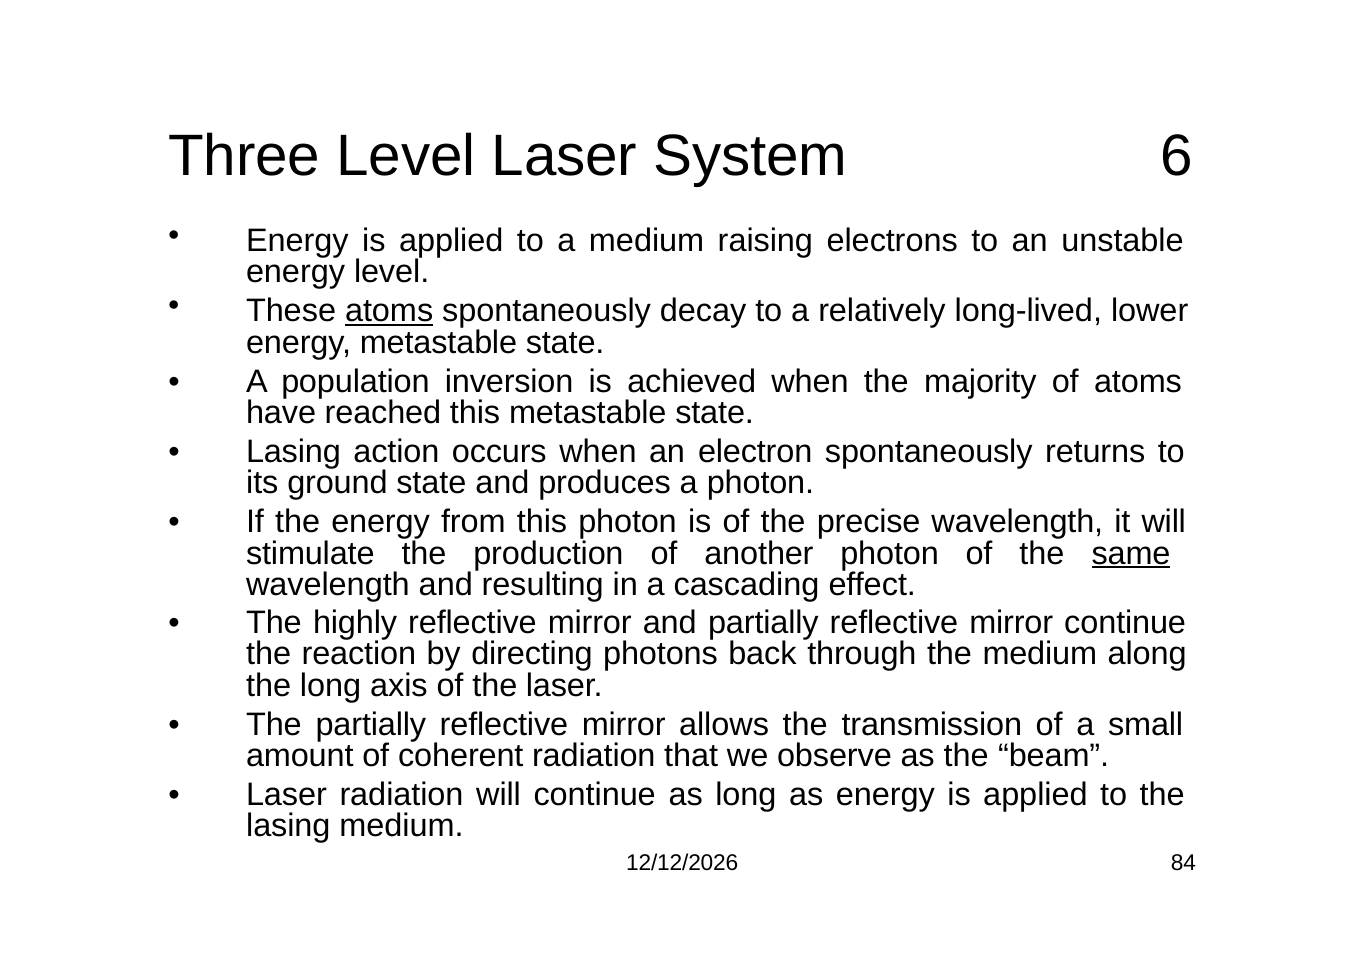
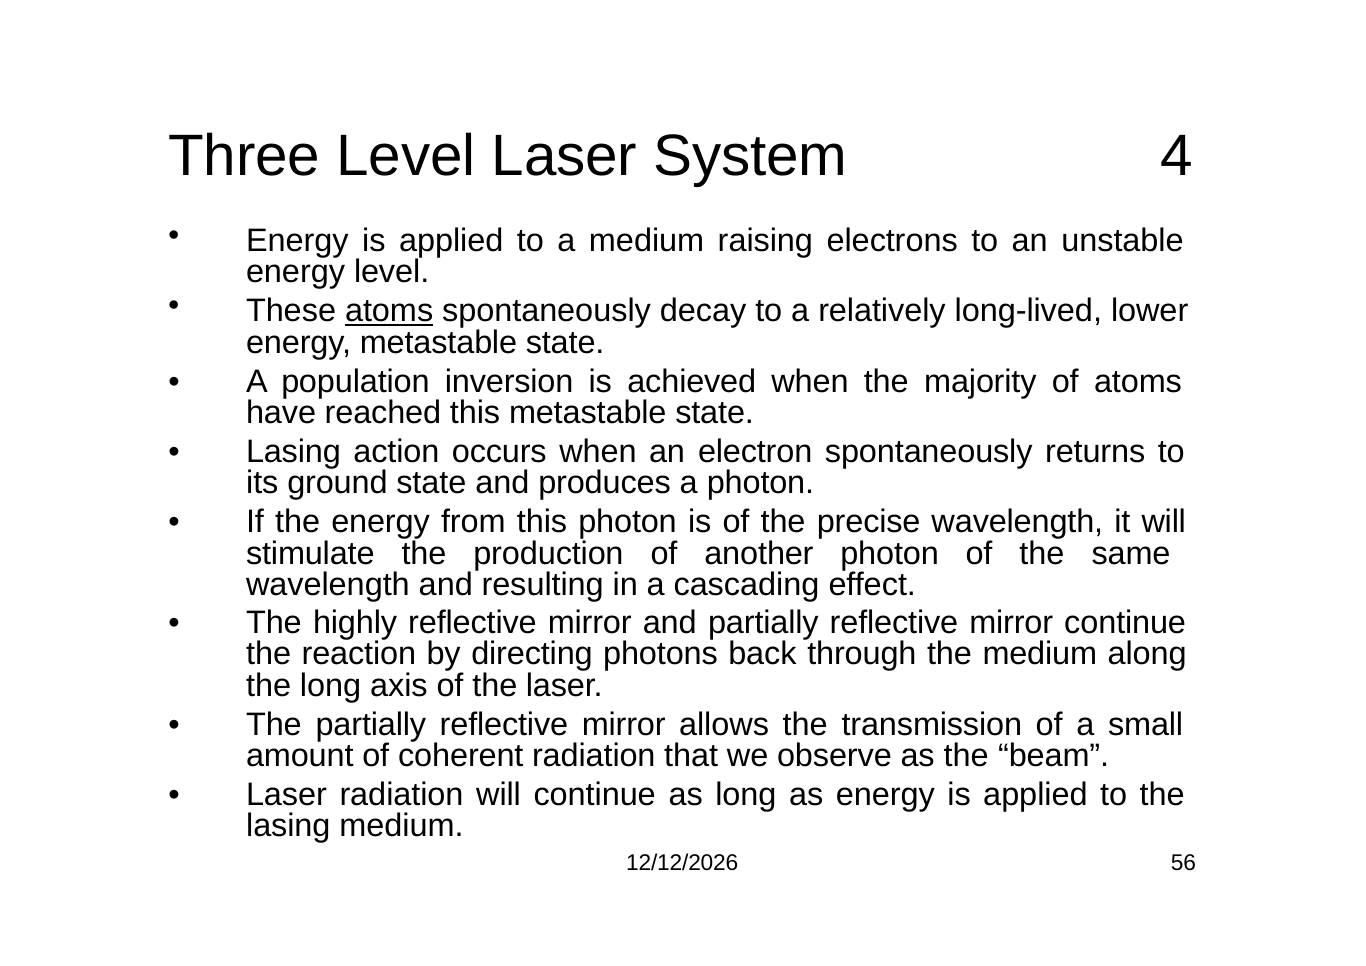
6: 6 -> 4
same underline: present -> none
84: 84 -> 56
